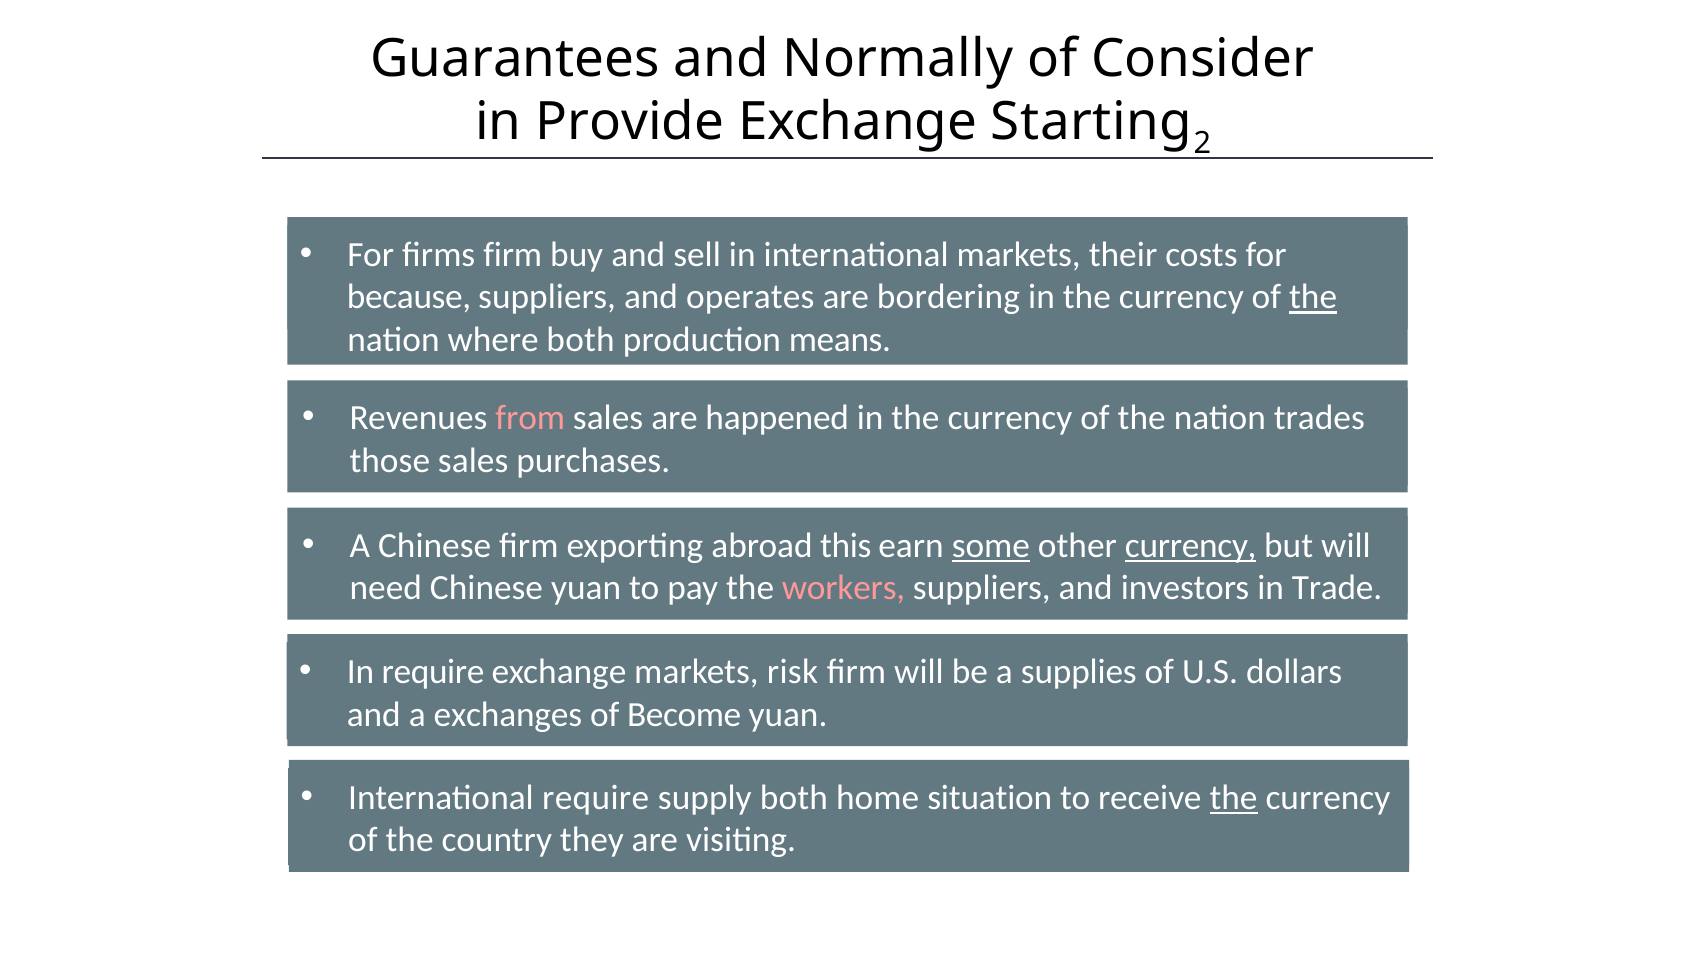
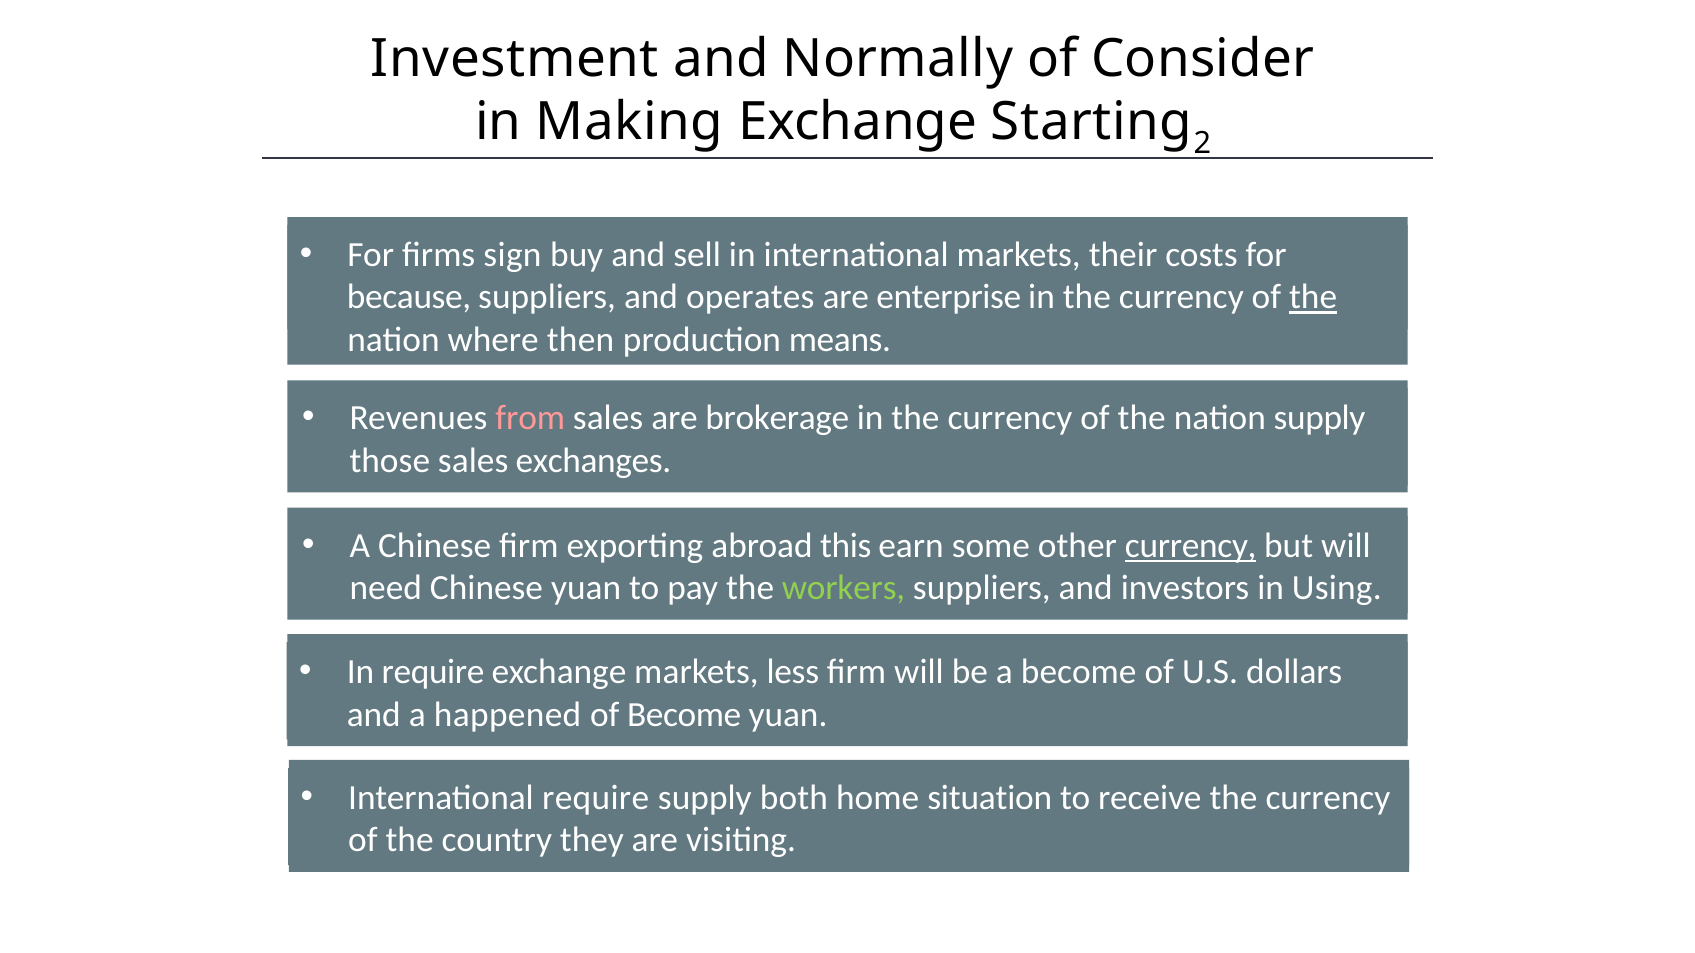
Guarantees: Guarantees -> Investment
Provide: Provide -> Making
firms firm: firm -> sign
bordering: bordering -> enterprise
where both: both -> then
happened: happened -> brokerage
nation trades: trades -> supply
purchases: purchases -> exchanges
some underline: present -> none
workers colour: pink -> light green
Trade: Trade -> Using
risk: risk -> less
a supplies: supplies -> become
exchanges: exchanges -> happened
the at (1234, 798) underline: present -> none
